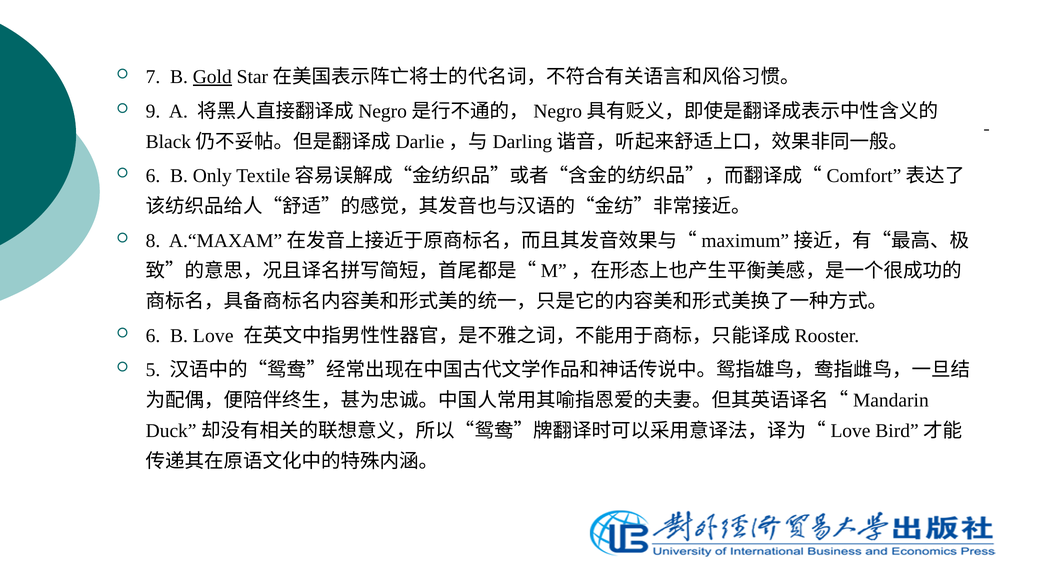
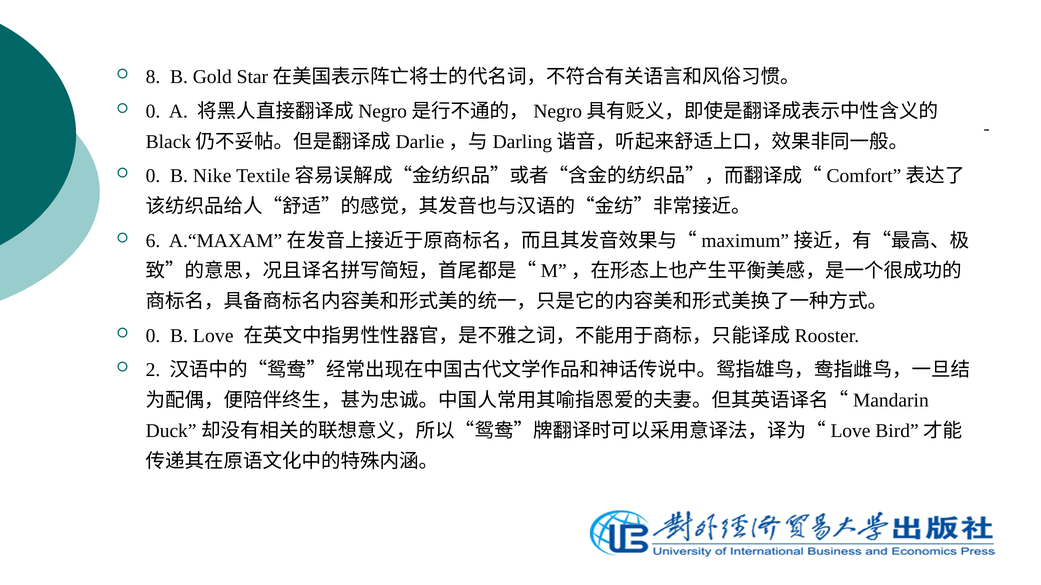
7: 7 -> 8
Gold underline: present -> none
9 at (153, 111): 9 -> 0
6 at (153, 176): 6 -> 0
Only: Only -> Nike
8: 8 -> 6
6 at (153, 336): 6 -> 0
5: 5 -> 2
